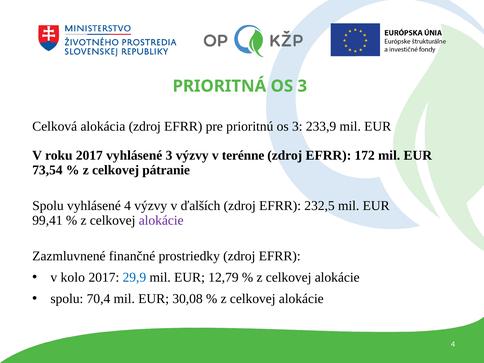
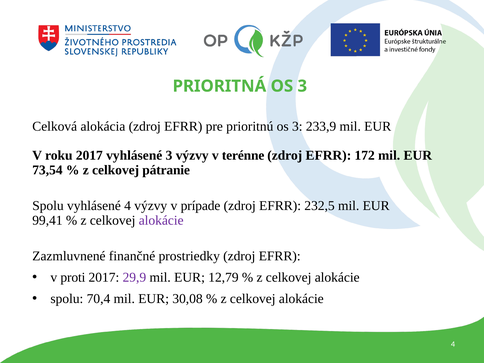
ďalších: ďalších -> prípade
kolo: kolo -> proti
29,9 colour: blue -> purple
